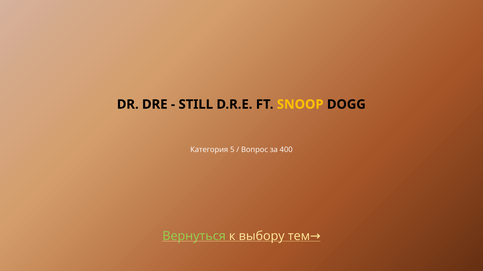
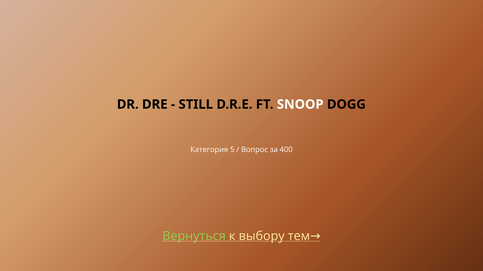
SNOOP colour: yellow -> white
